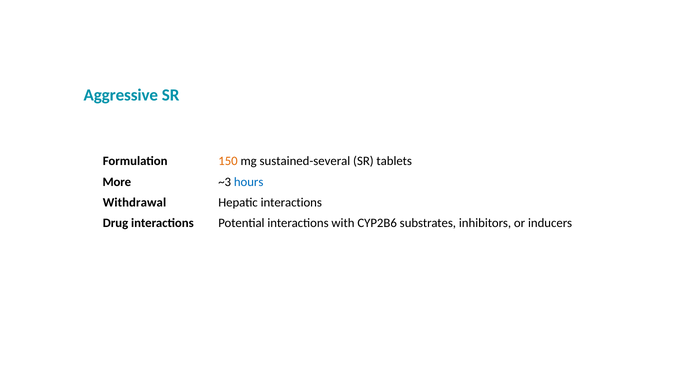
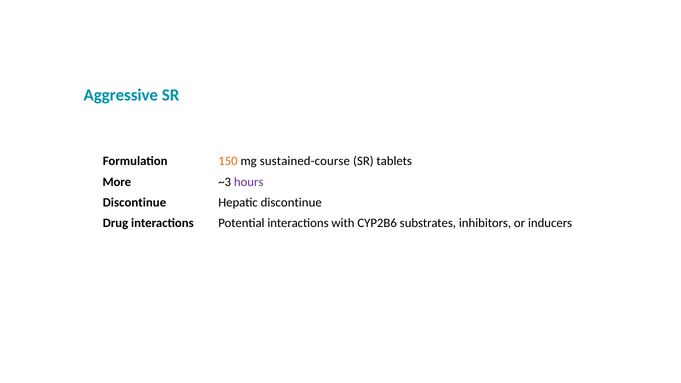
sustained-several: sustained-several -> sustained-course
hours colour: blue -> purple
Withdrawal at (134, 203): Withdrawal -> Discontinue
Hepatic interactions: interactions -> discontinue
